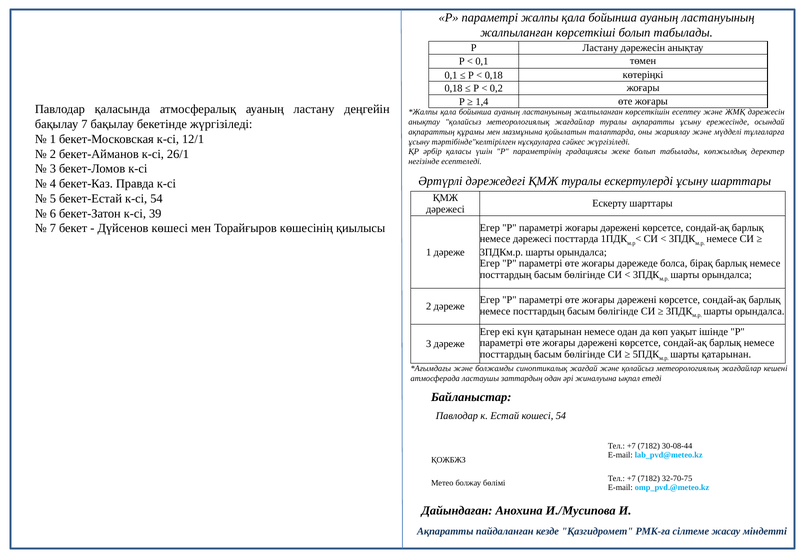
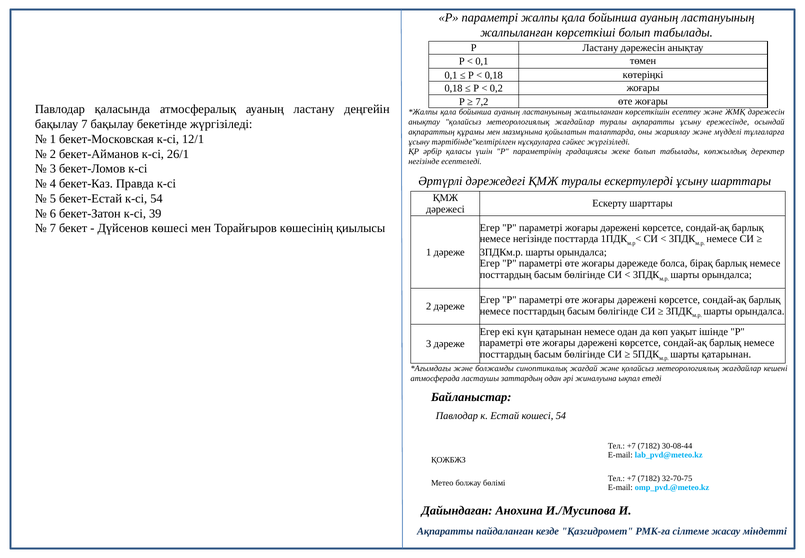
1,4: 1,4 -> 7,2
немесе дәрежесі: дәрежесі -> негізінде
